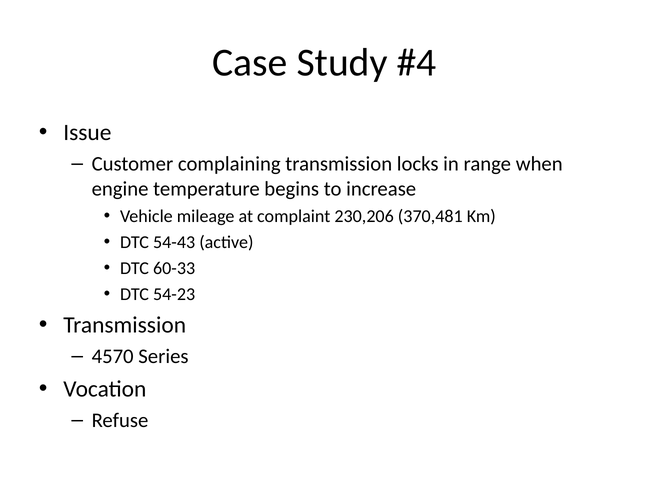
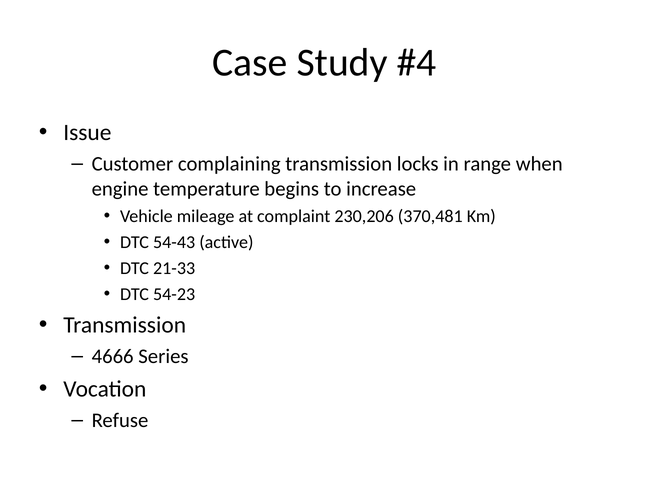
60-33: 60-33 -> 21-33
4570: 4570 -> 4666
